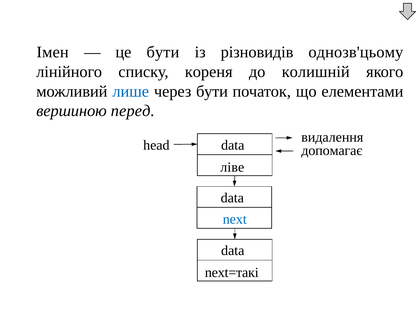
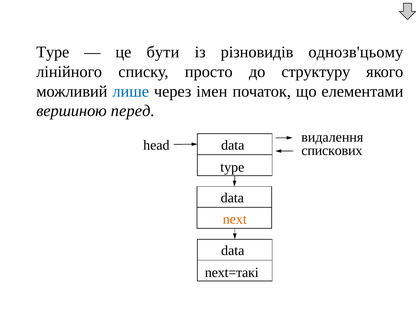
Імен at (53, 52): Імен -> Type
кореня: кореня -> просто
колишній: колишній -> структуру
через бути: бути -> імен
допомагає: допомагає -> спискових
ліве at (232, 167): ліве -> type
next colour: blue -> orange
